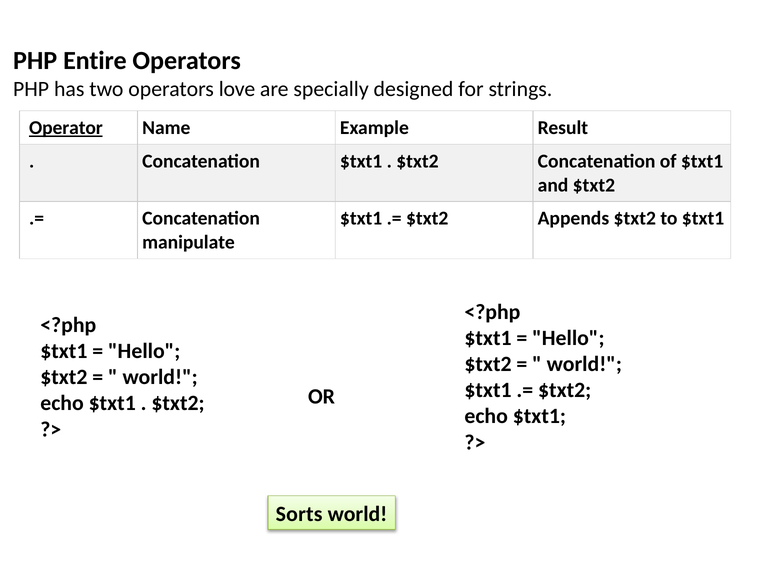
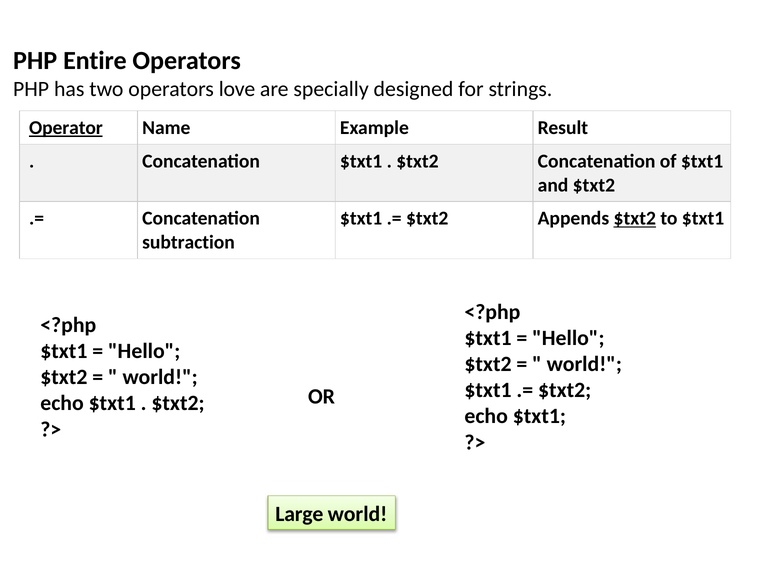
$txt2 at (635, 219) underline: none -> present
manipulate: manipulate -> subtraction
Sorts: Sorts -> Large
